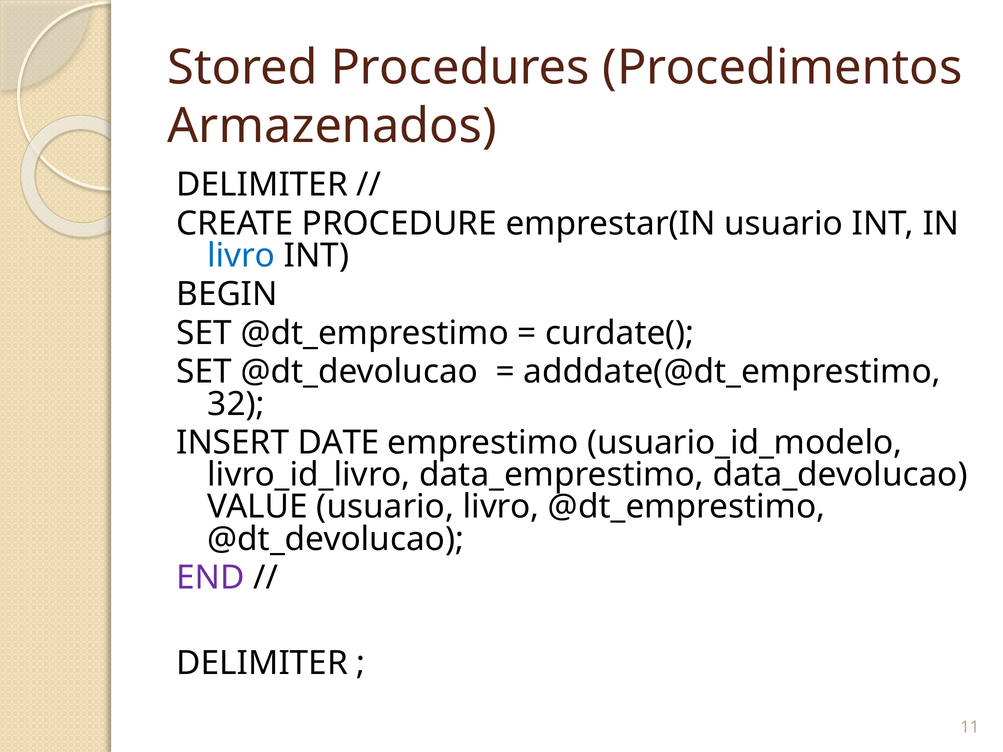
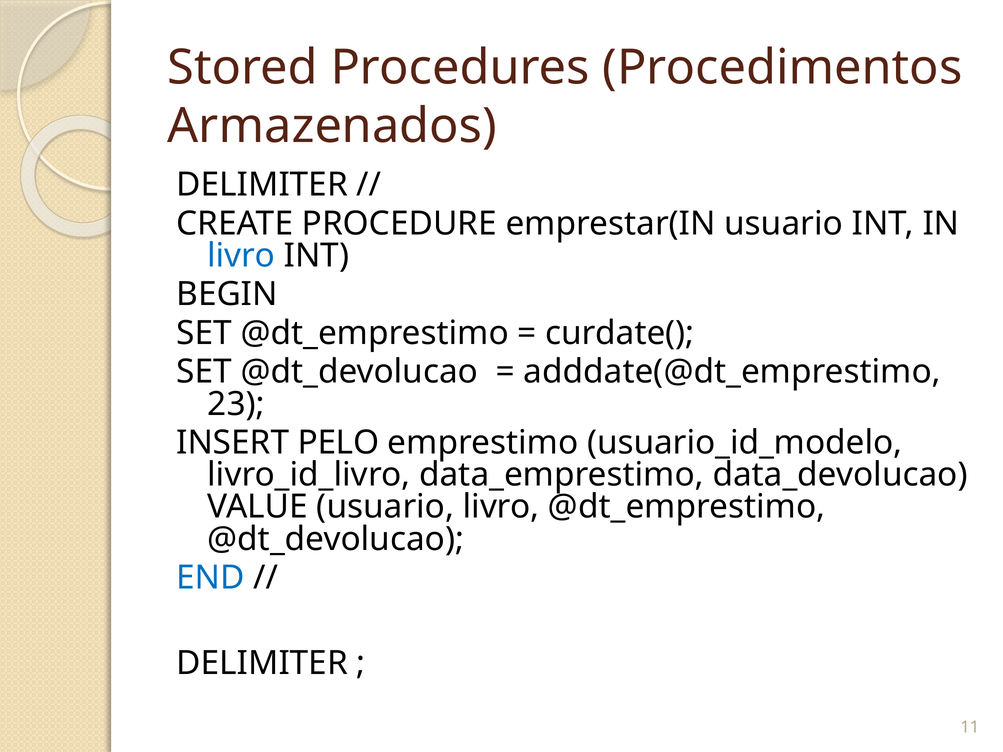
32: 32 -> 23
DATE: DATE -> PELO
END colour: purple -> blue
